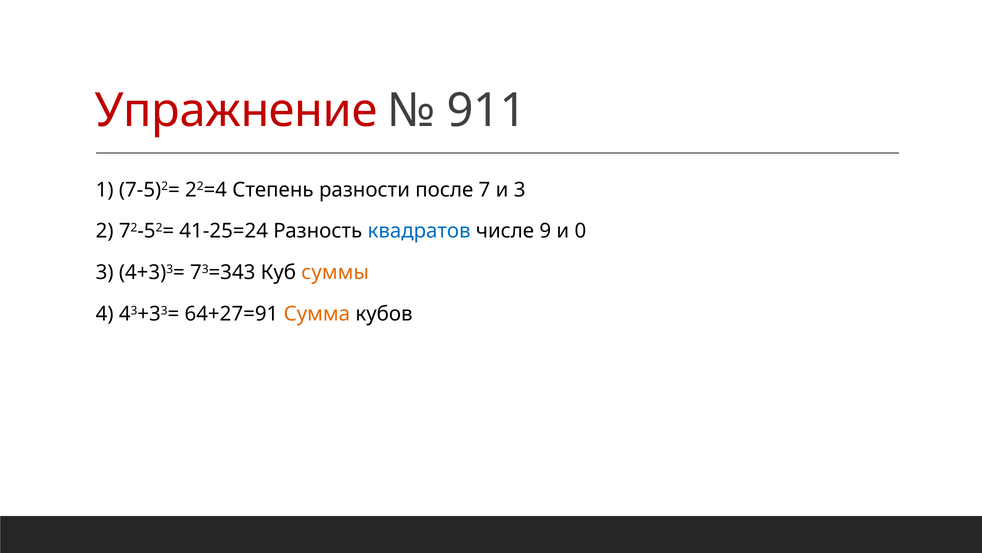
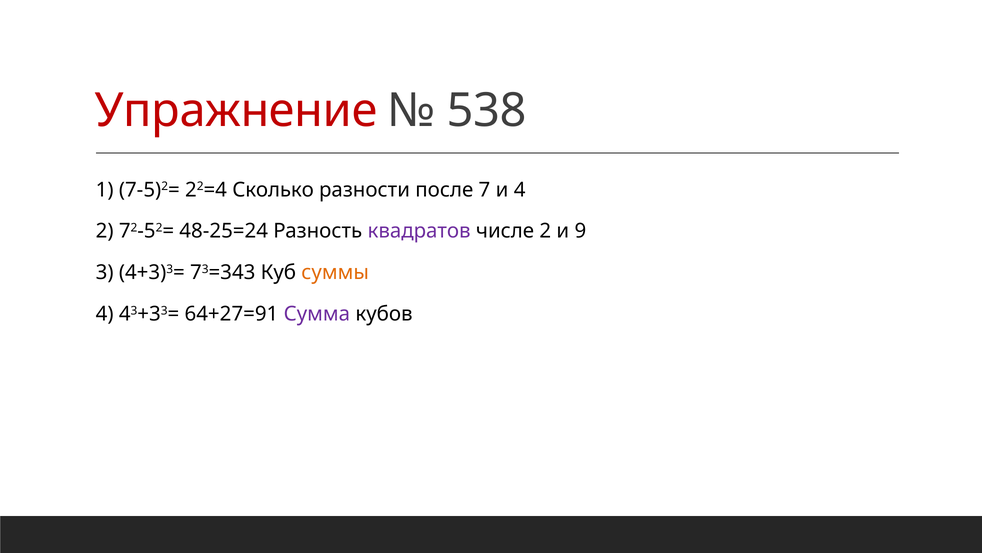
911: 911 -> 538
Степень: Степень -> Сколько
и 3: 3 -> 4
41-25=24: 41-25=24 -> 48-25=24
квадратов colour: blue -> purple
числе 9: 9 -> 2
0: 0 -> 9
Сумма colour: orange -> purple
